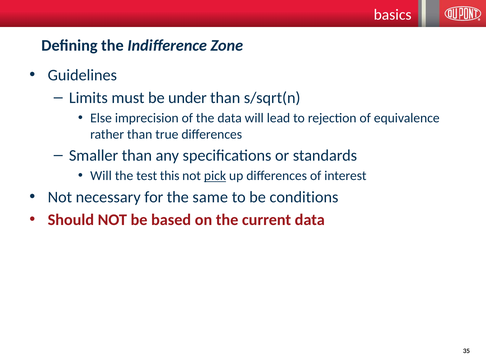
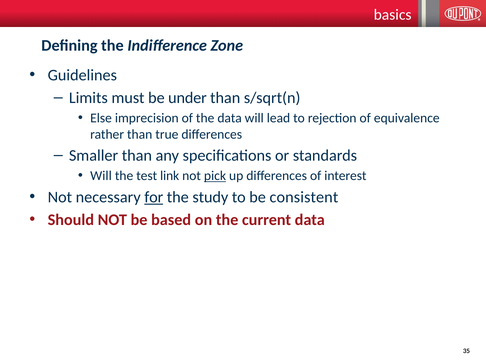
this: this -> link
for underline: none -> present
same: same -> study
conditions: conditions -> consistent
